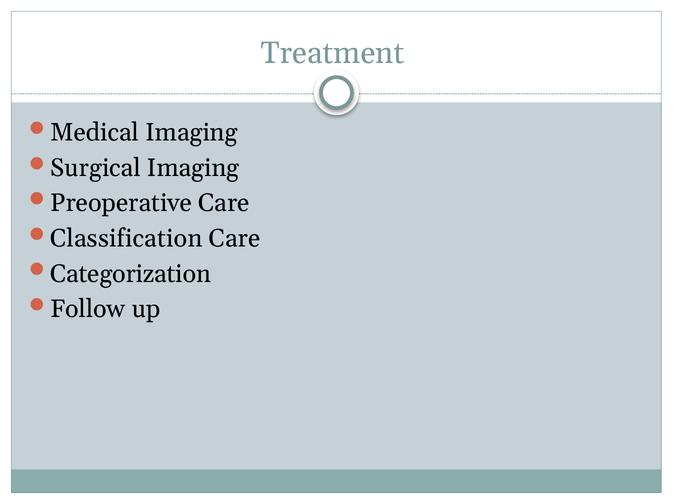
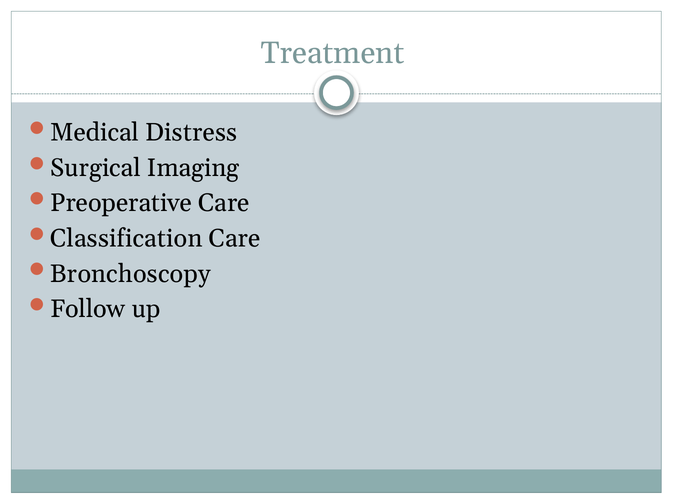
Medical Imaging: Imaging -> Distress
Categorization: Categorization -> Bronchoscopy
